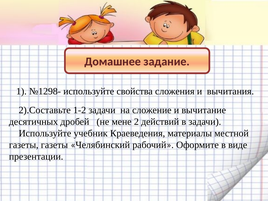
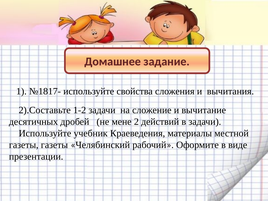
№1298-: №1298- -> №1817-
